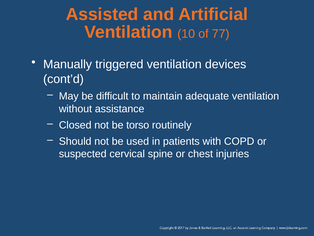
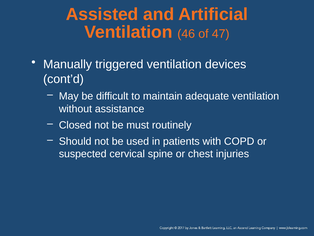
10: 10 -> 46
77: 77 -> 47
torso: torso -> must
